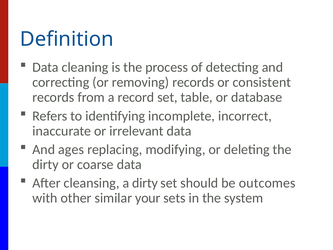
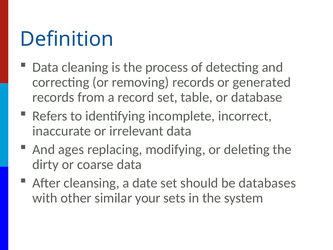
consistent: consistent -> generated
a dirty: dirty -> date
outcomes: outcomes -> databases
